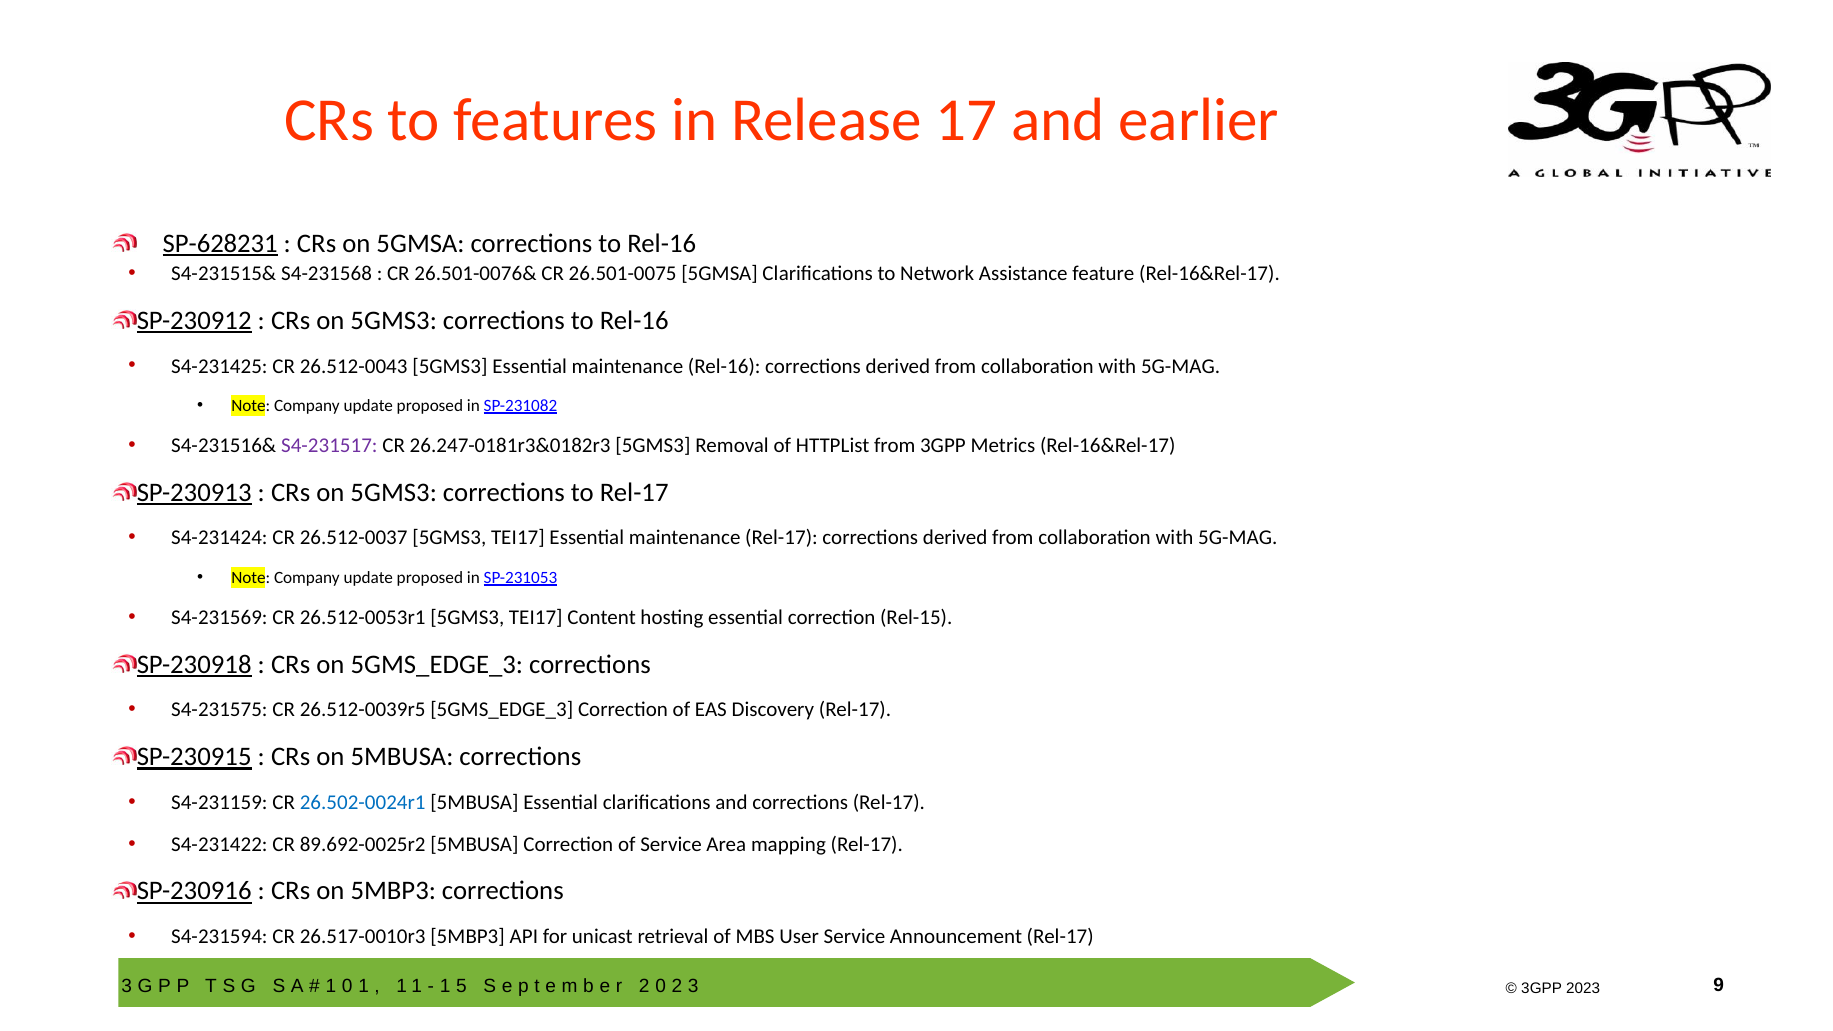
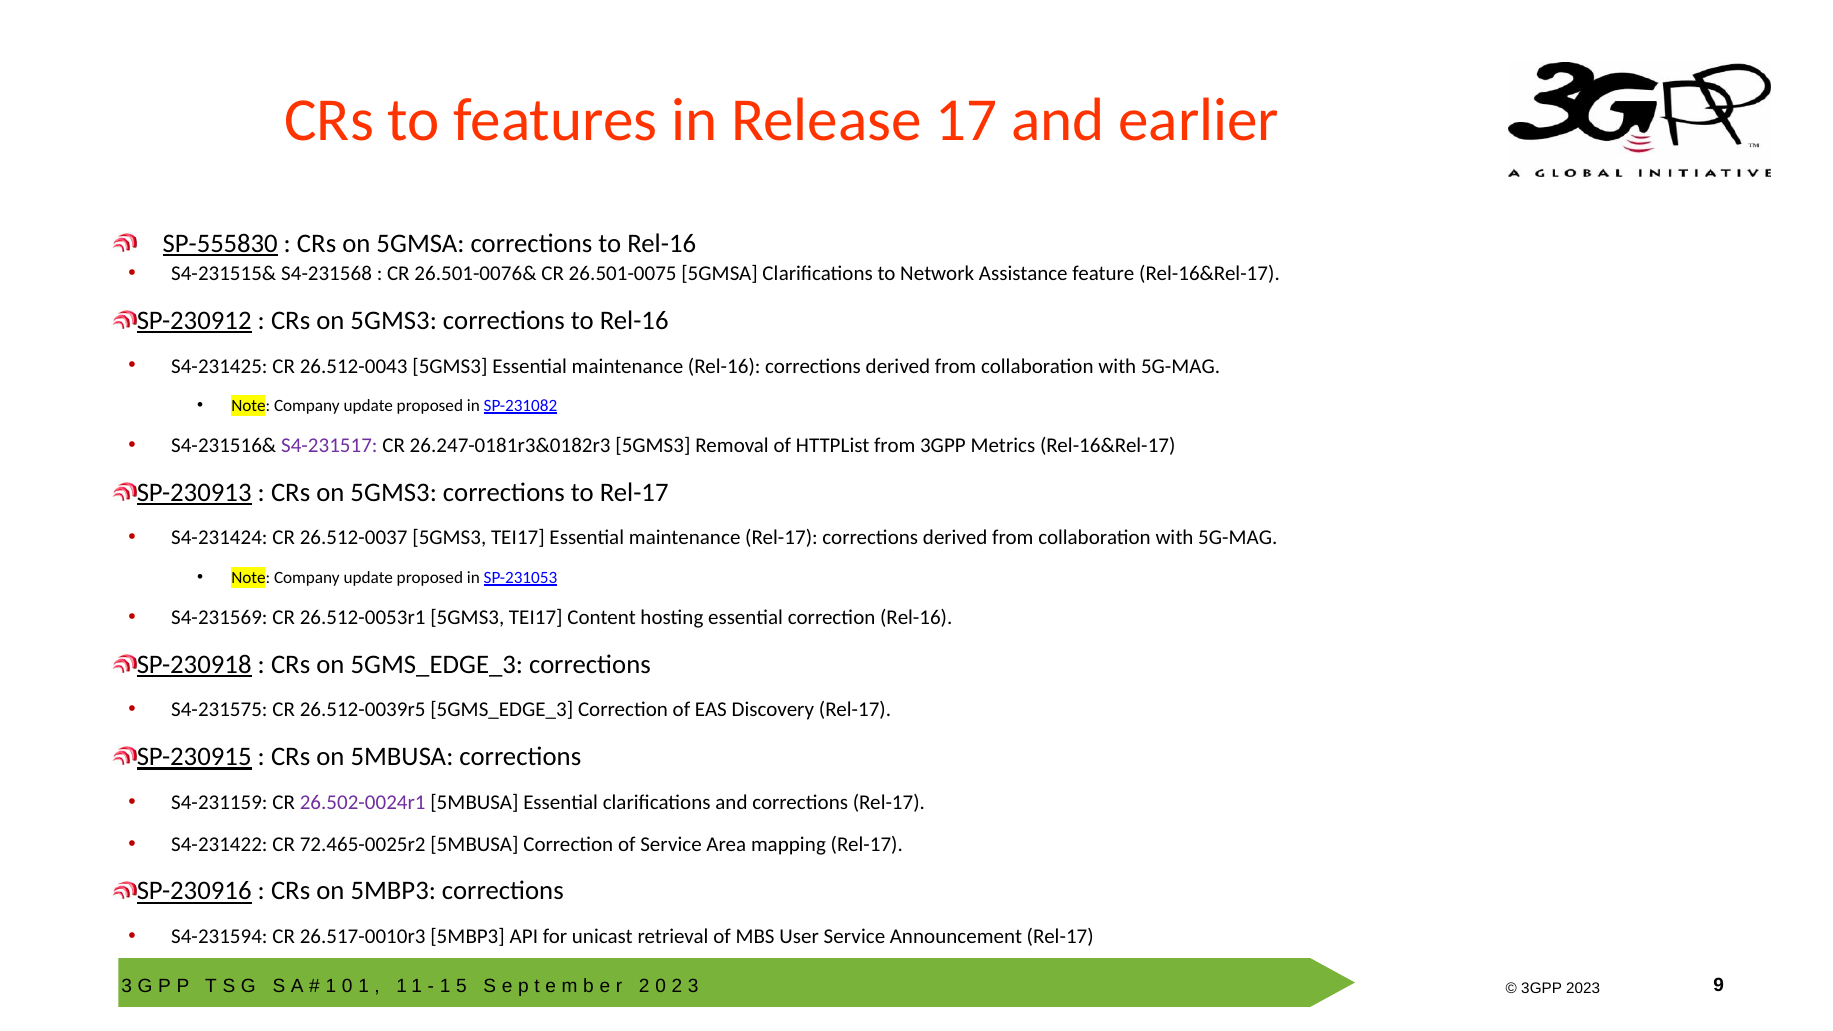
SP-628231: SP-628231 -> SP-555830
correction Rel-15: Rel-15 -> Rel-16
26.502-0024r1 colour: blue -> purple
89.692-0025r2: 89.692-0025r2 -> 72.465-0025r2
